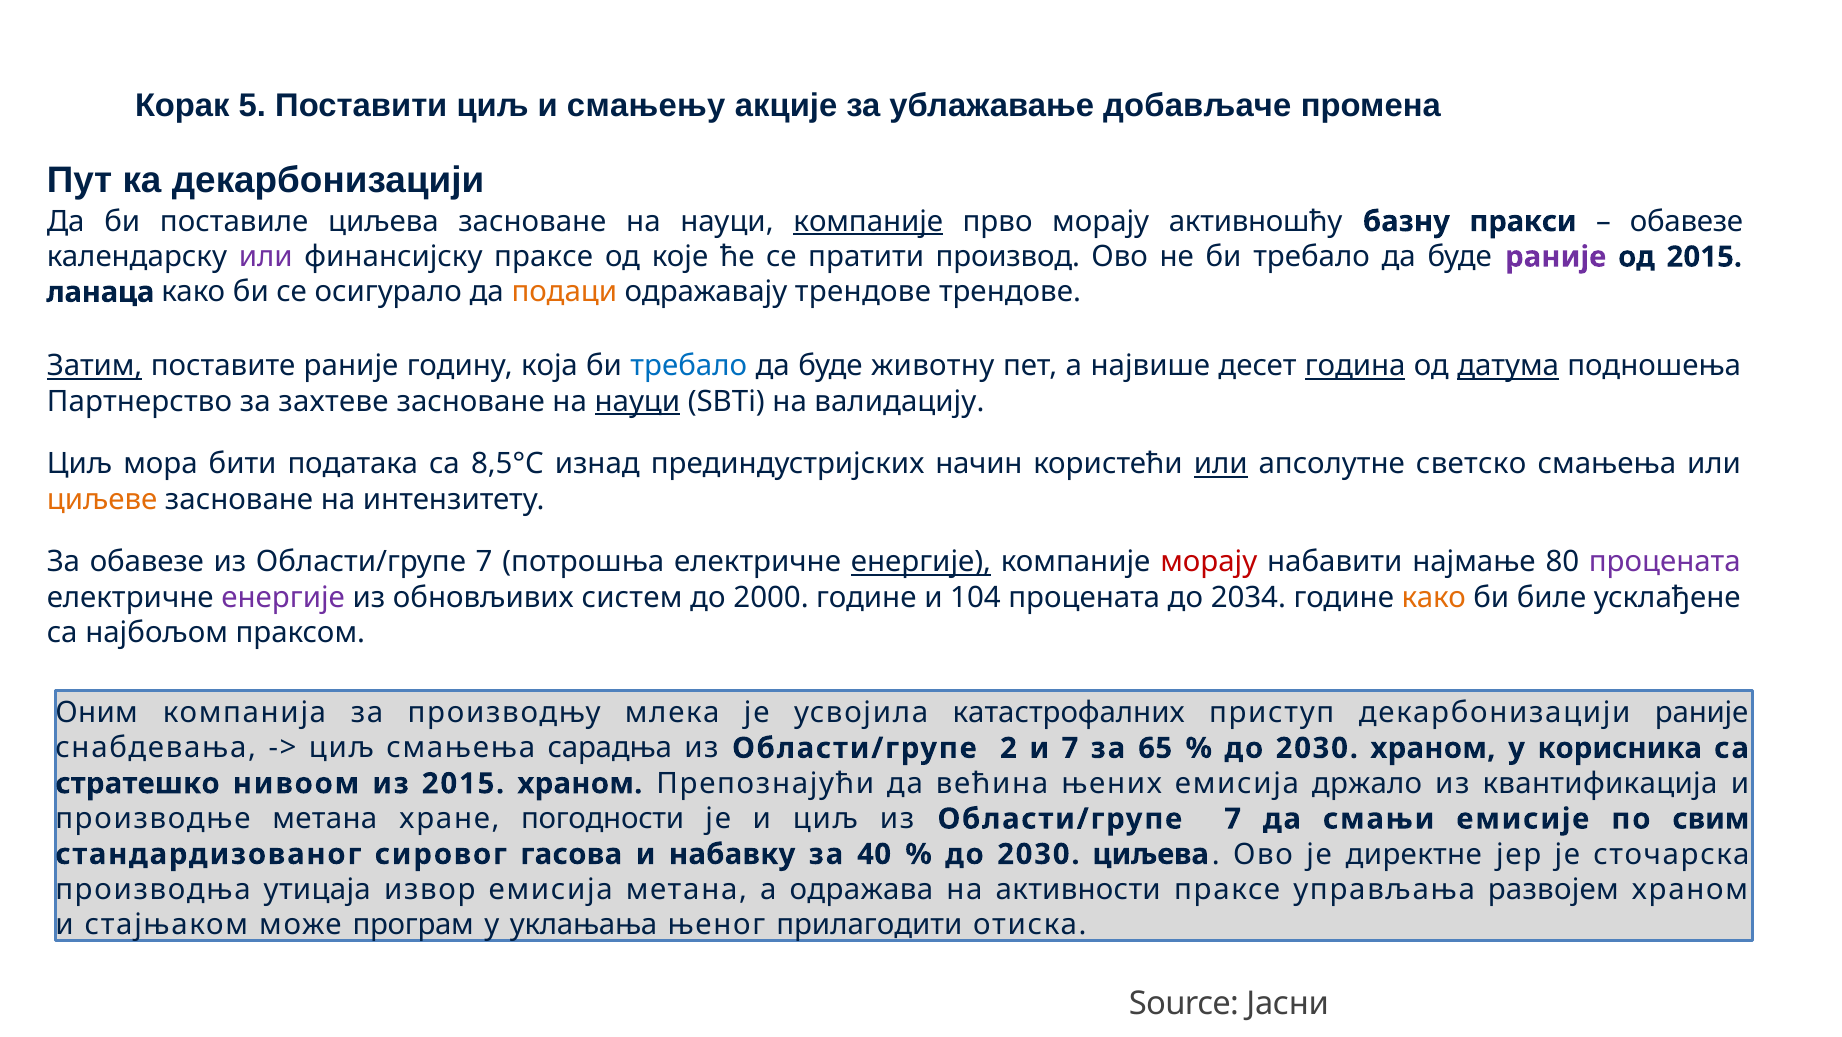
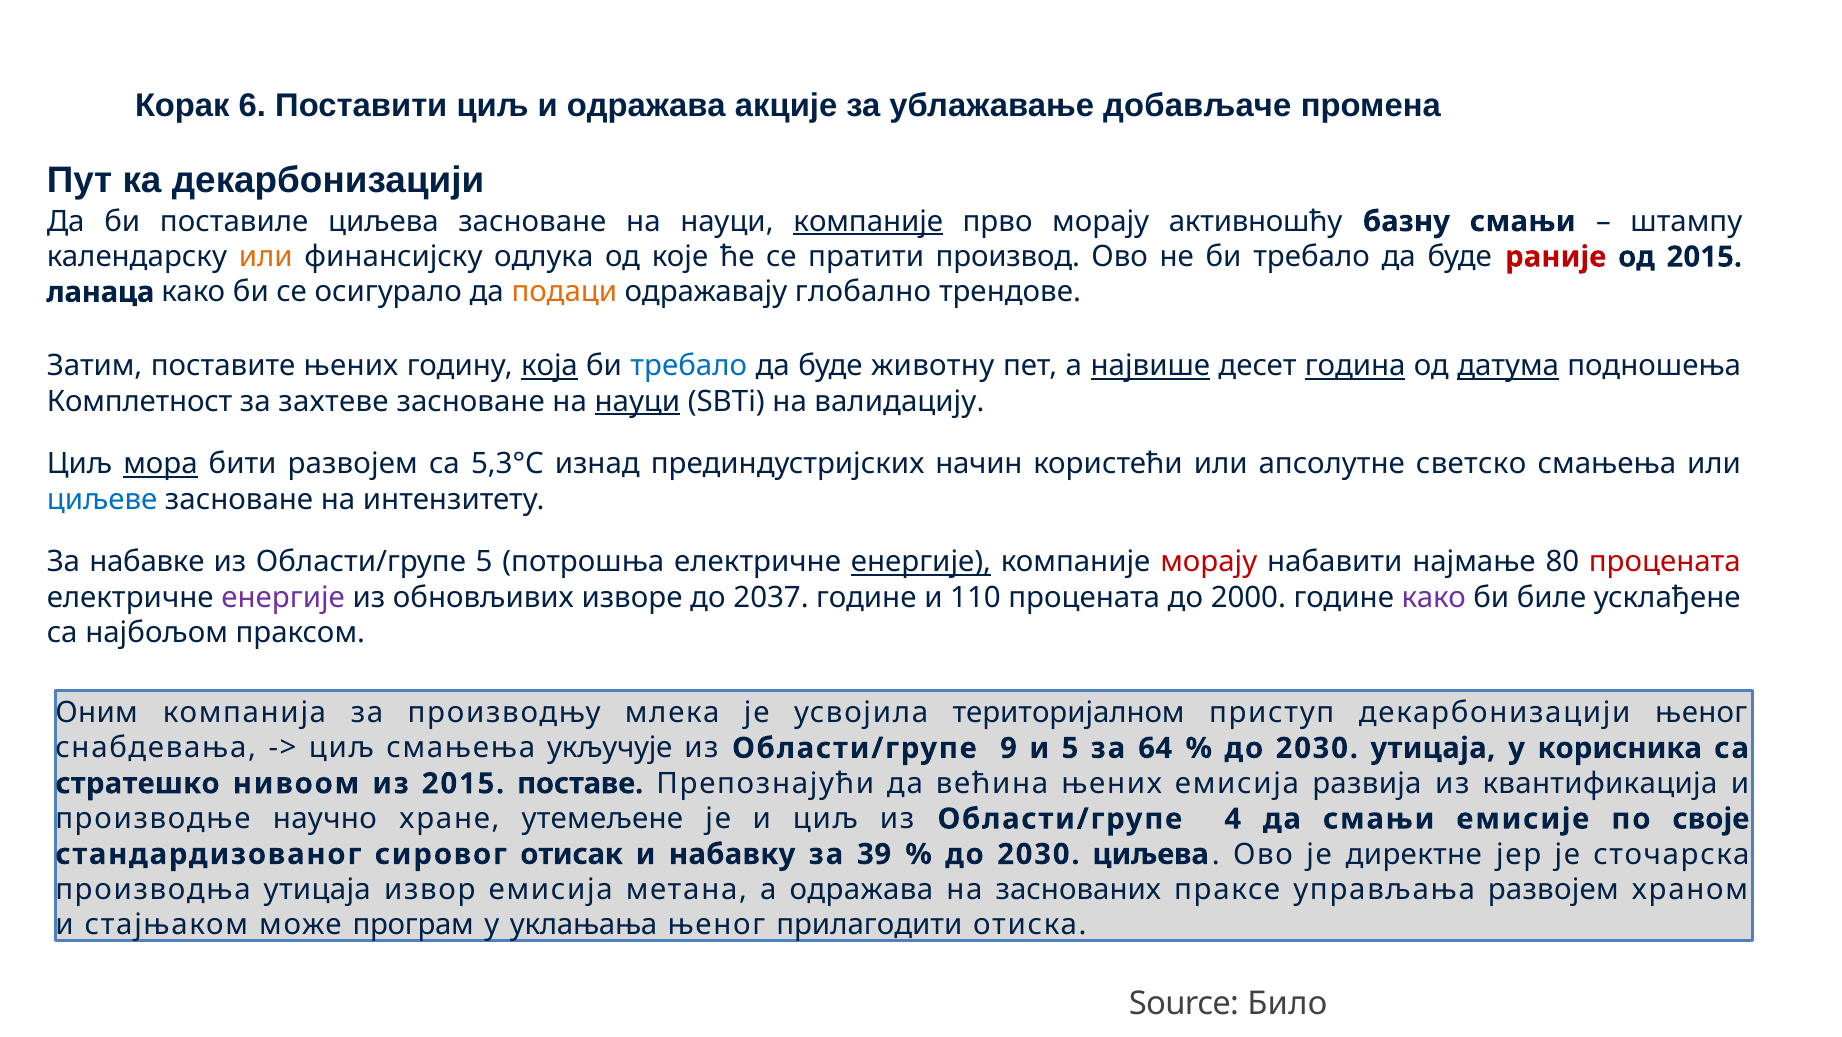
5: 5 -> 6
и смањењу: смањењу -> одражава
базну пракси: пракси -> смањи
обавезе at (1687, 222): обавезе -> штампу
или at (266, 257) colour: purple -> orange
финансијску праксе: праксе -> одлука
раније at (1556, 257) colour: purple -> red
одражавају трендове: трендове -> глобално
Затим underline: present -> none
поставите раније: раније -> њених
која underline: none -> present
највише underline: none -> present
Партнерство: Партнерство -> Комплетност
мора underline: none -> present
бити података: података -> развојем
8,5°C: 8,5°C -> 5,3°C
или at (1221, 464) underline: present -> none
циљеве colour: orange -> blue
За обавезе: обавезе -> набавке
7 at (484, 562): 7 -> 5
процената at (1665, 562) colour: purple -> red
систем: систем -> изворе
2000: 2000 -> 2037
104: 104 -> 110
2034: 2034 -> 2000
како at (1434, 598) colour: orange -> purple
катастрофалних: катастрофалних -> територијалном
декарбонизацији раније: раније -> њеног
сарадња: сарадња -> укључује
2: 2 -> 9
и 7: 7 -> 5
65: 65 -> 64
2030 храном: храном -> утицаја
2015 храном: храном -> поставе
држало: држало -> развија
производње метана: метана -> научно
погодности: погодности -> утемељене
циљ из Области/групе 7: 7 -> 4
свим: свим -> своје
гасова: гасова -> отисак
40: 40 -> 39
активности: активности -> заснованих
Јасни: Јасни -> Било
